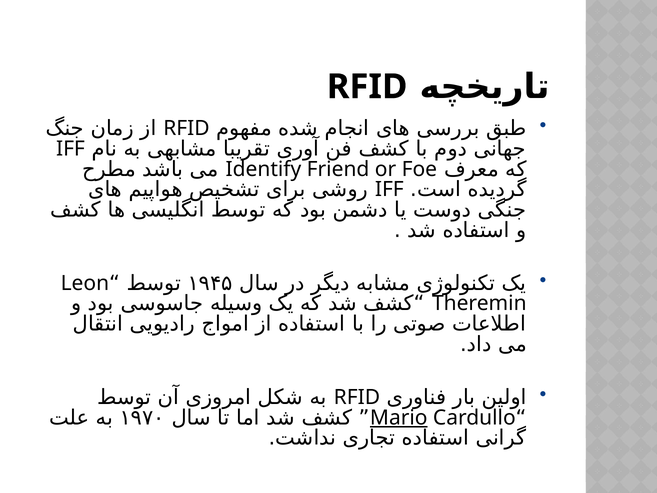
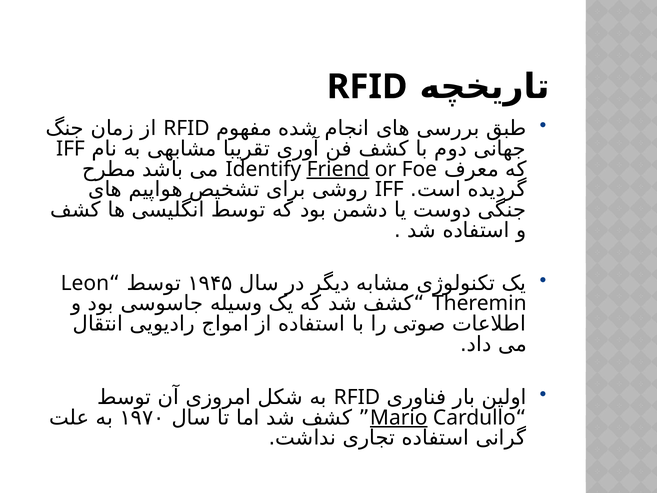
Friend underline: none -> present
